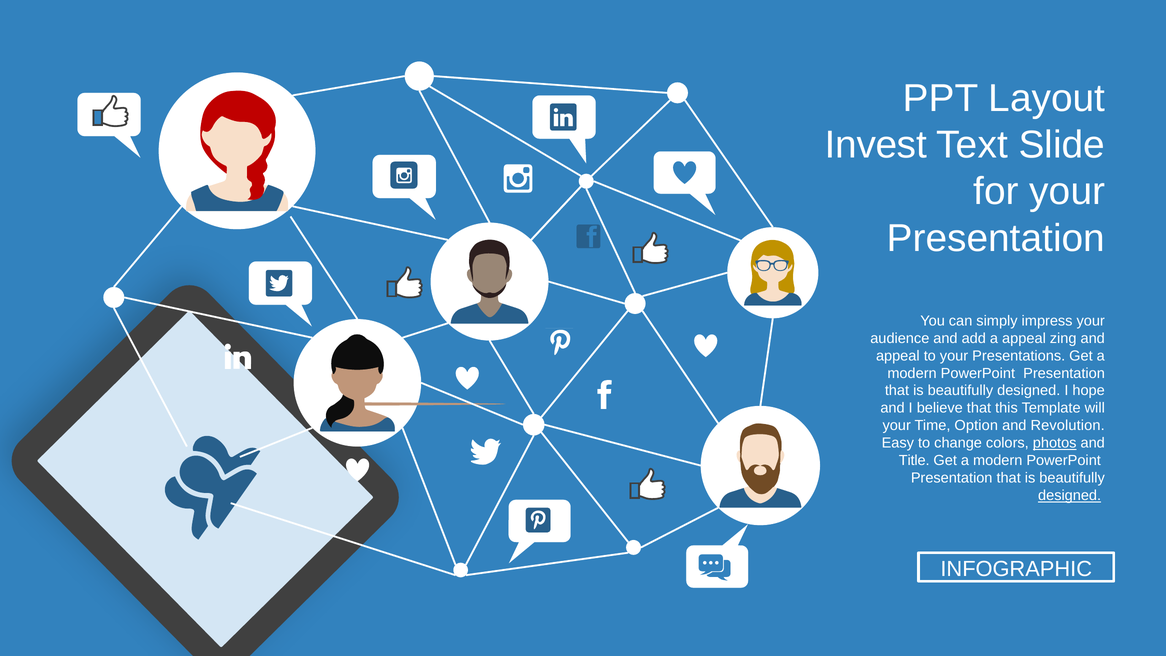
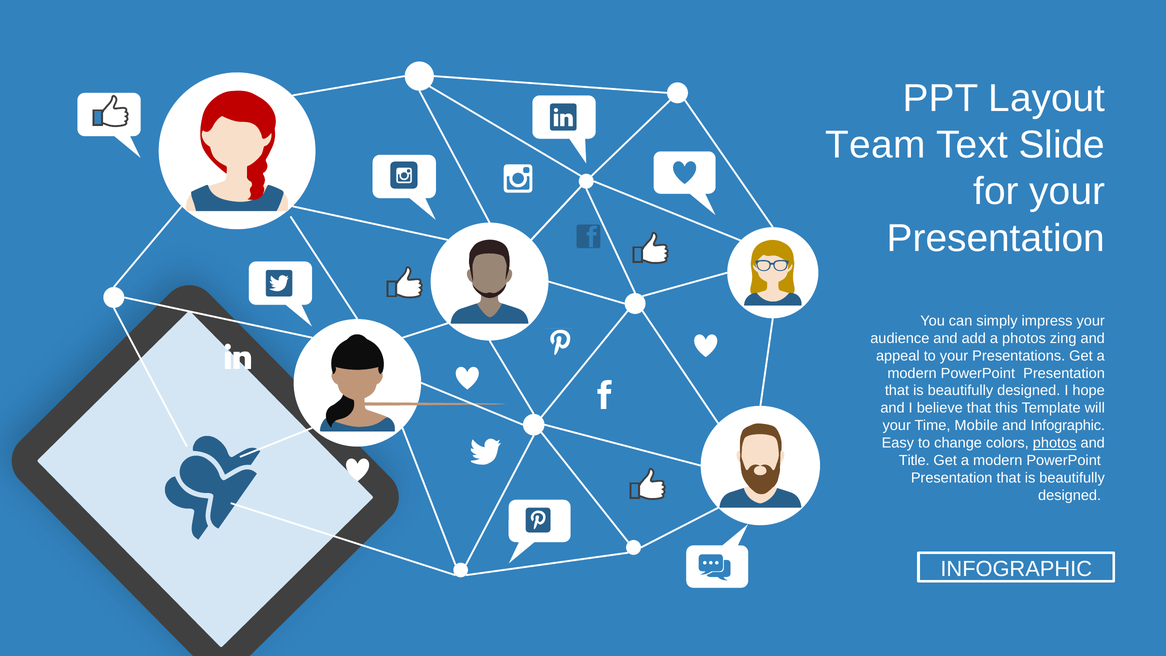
Invest: Invest -> Team
a appeal: appeal -> photos
Option: Option -> Mobile
and Revolution: Revolution -> Infographic
designed at (1070, 496) underline: present -> none
